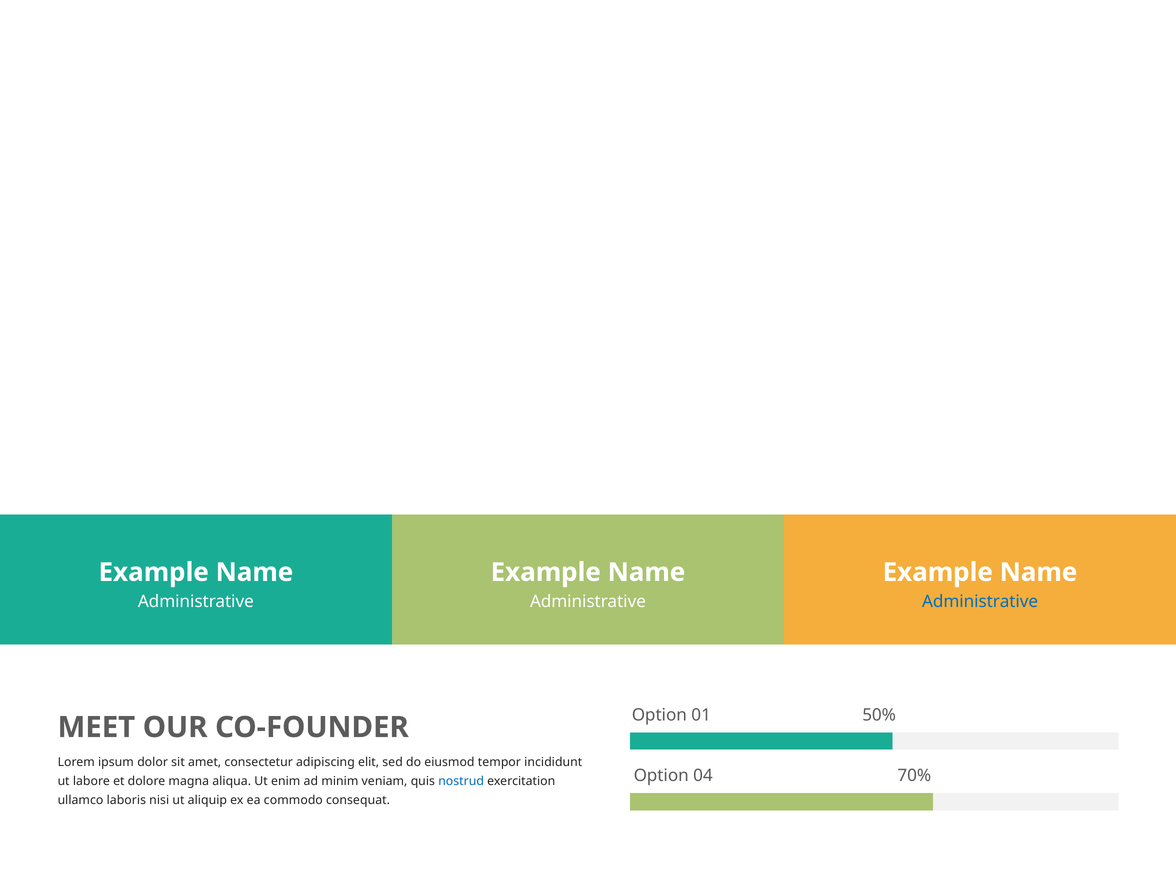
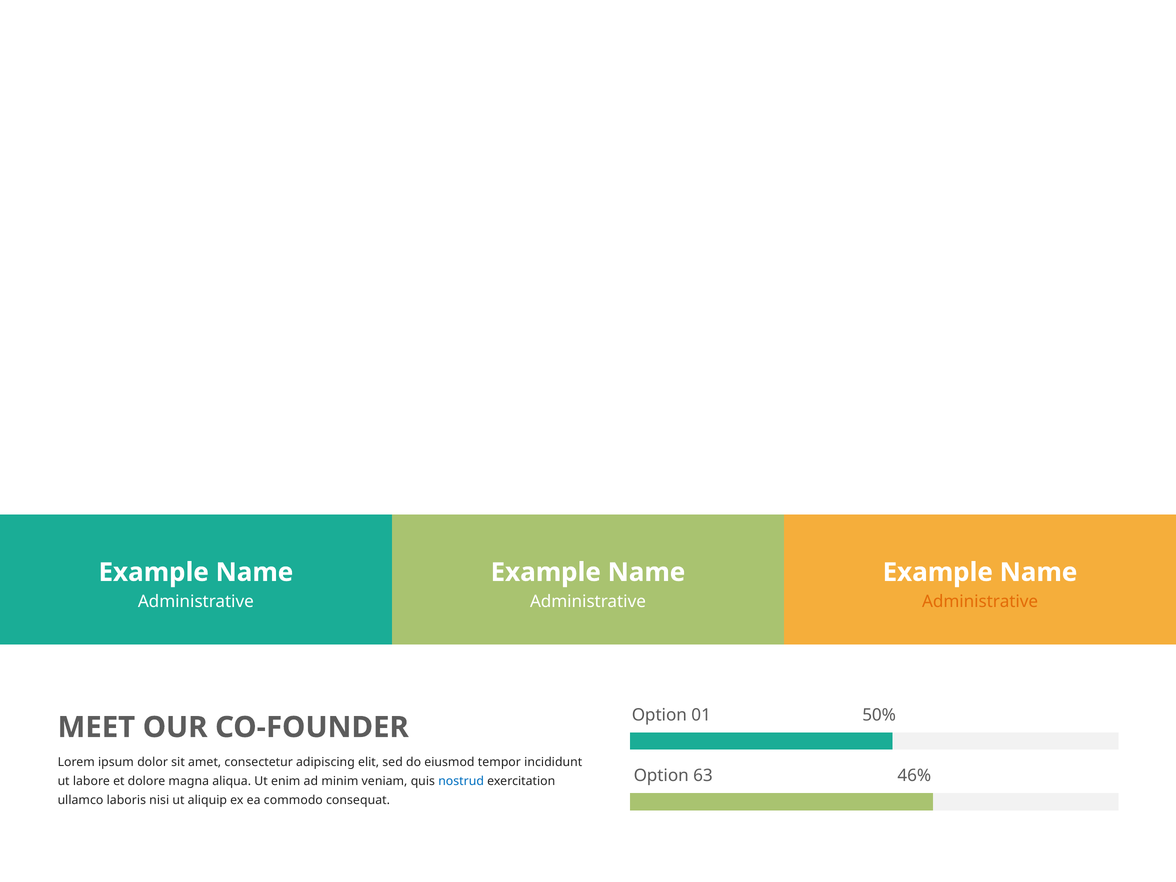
Administrative at (980, 602) colour: blue -> orange
04: 04 -> 63
70%: 70% -> 46%
